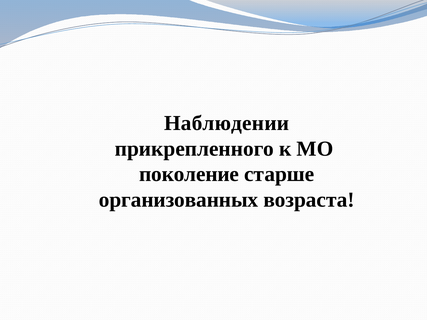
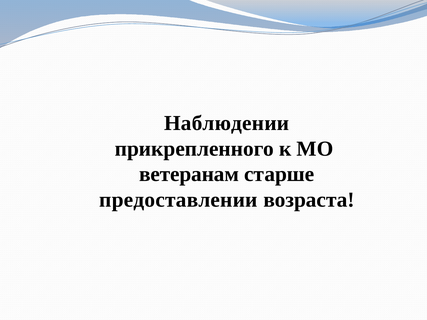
поколение: поколение -> ветеранам
организованных: организованных -> предоставлении
